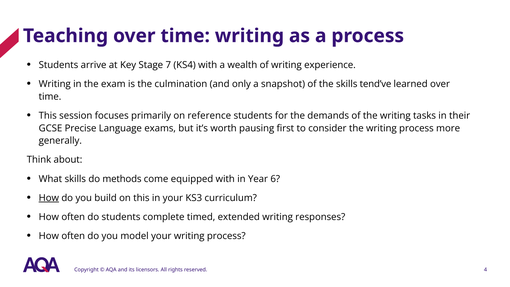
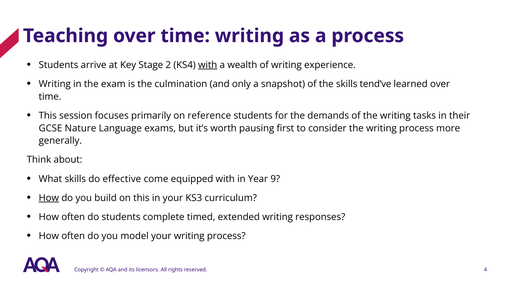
7: 7 -> 2
with at (208, 65) underline: none -> present
Precise: Precise -> Nature
methods: methods -> effective
6: 6 -> 9
